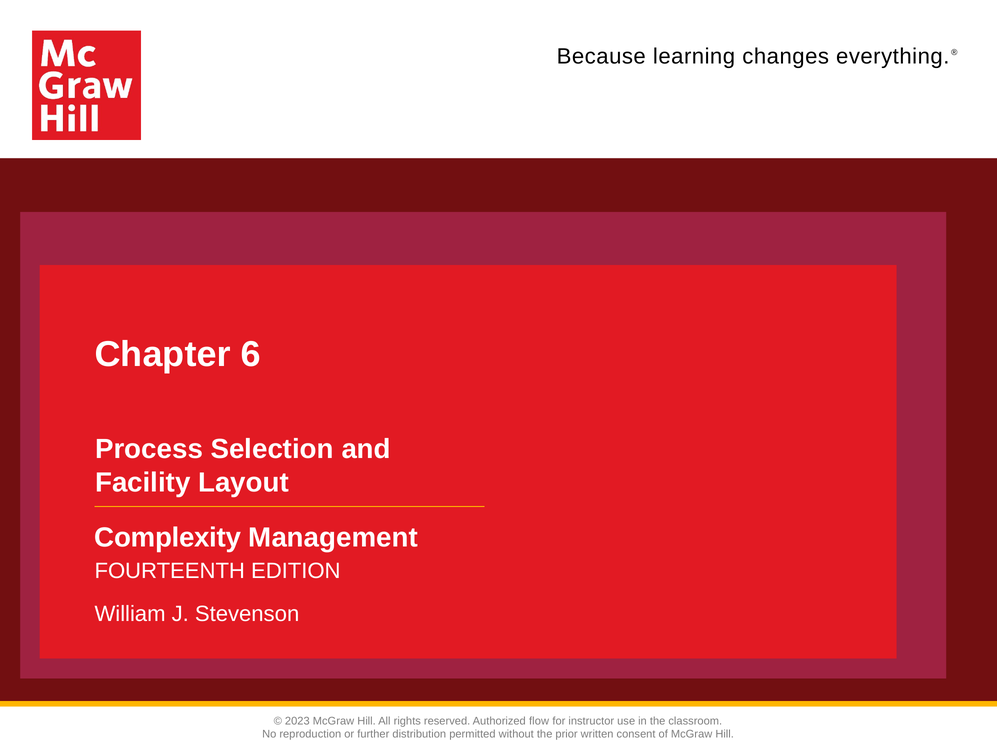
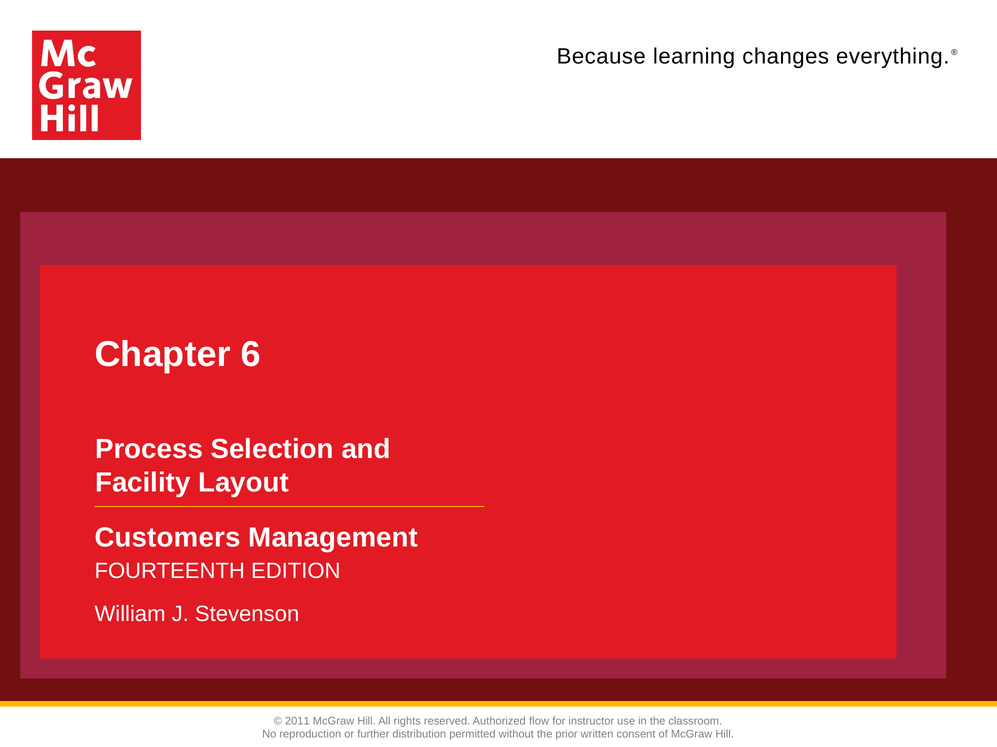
Complexity: Complexity -> Customers
2023: 2023 -> 2011
